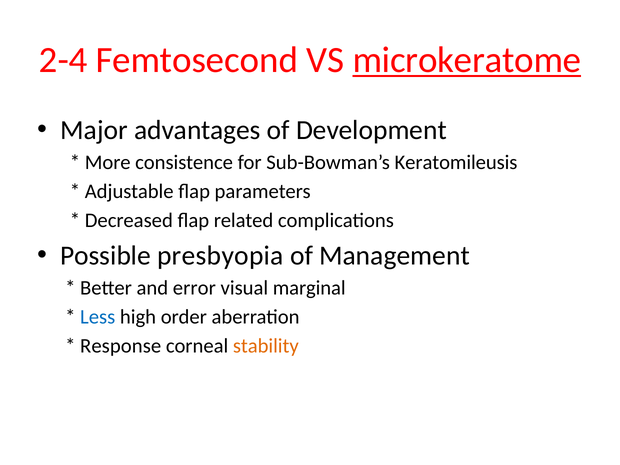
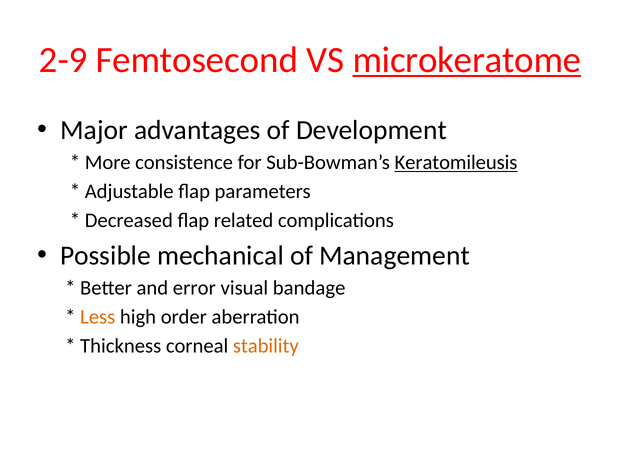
2-4: 2-4 -> 2-9
Keratomileusis underline: none -> present
presbyopia: presbyopia -> mechanical
marginal: marginal -> bandage
Less colour: blue -> orange
Response: Response -> Thickness
